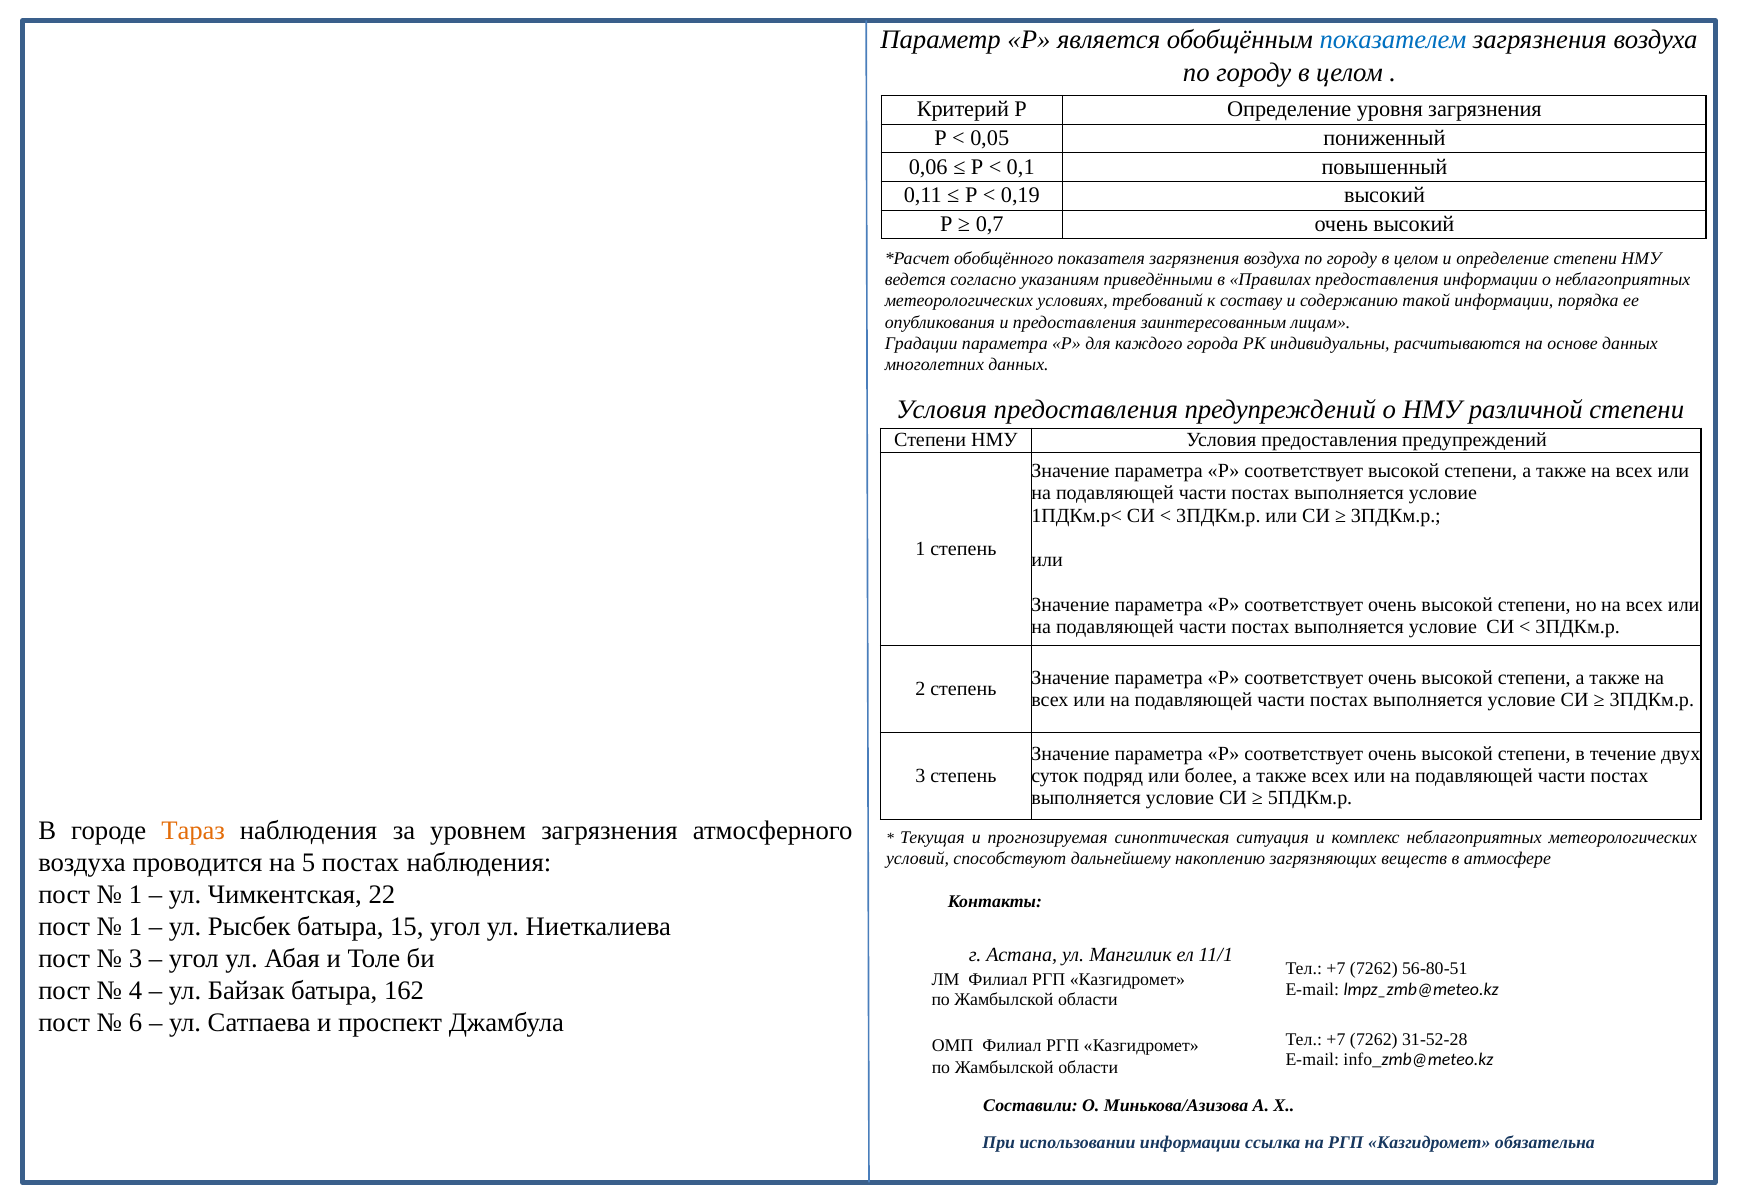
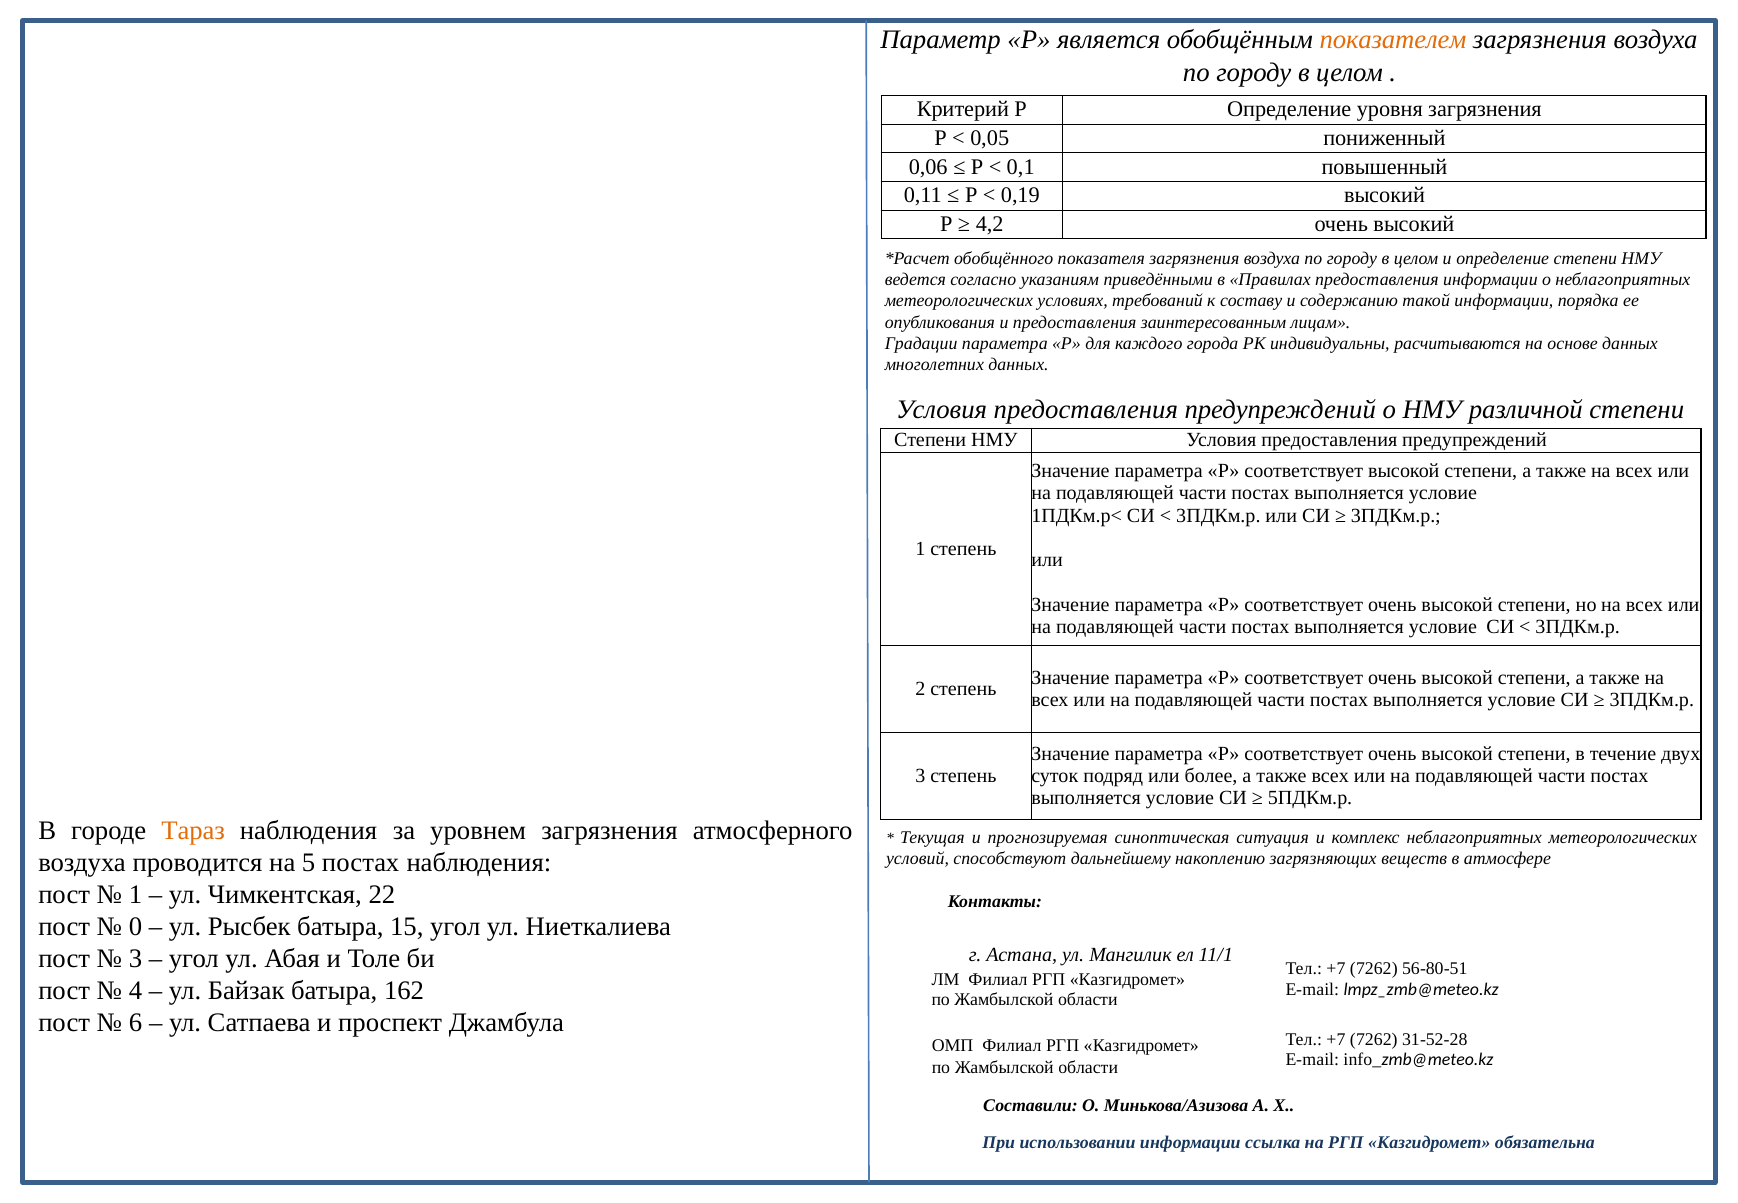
показателем colour: blue -> orange
0,7: 0,7 -> 4,2
1 at (135, 927): 1 -> 0
